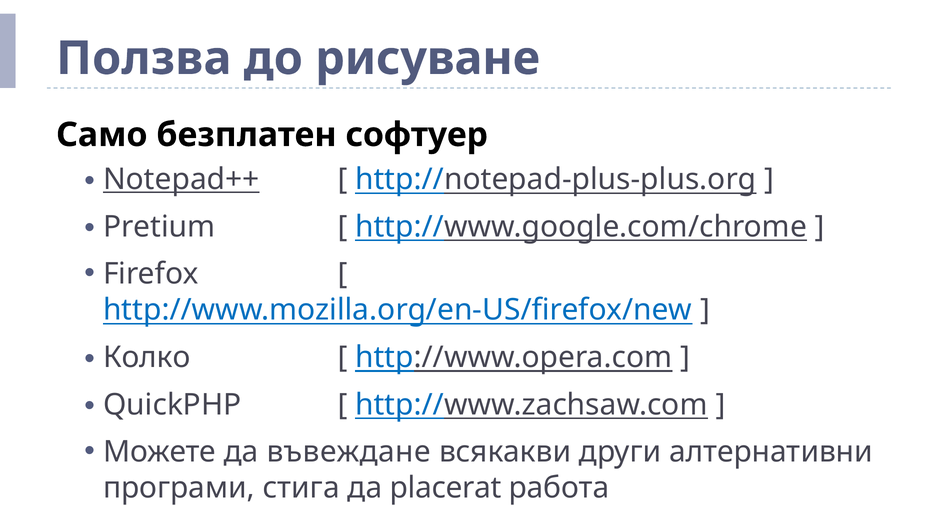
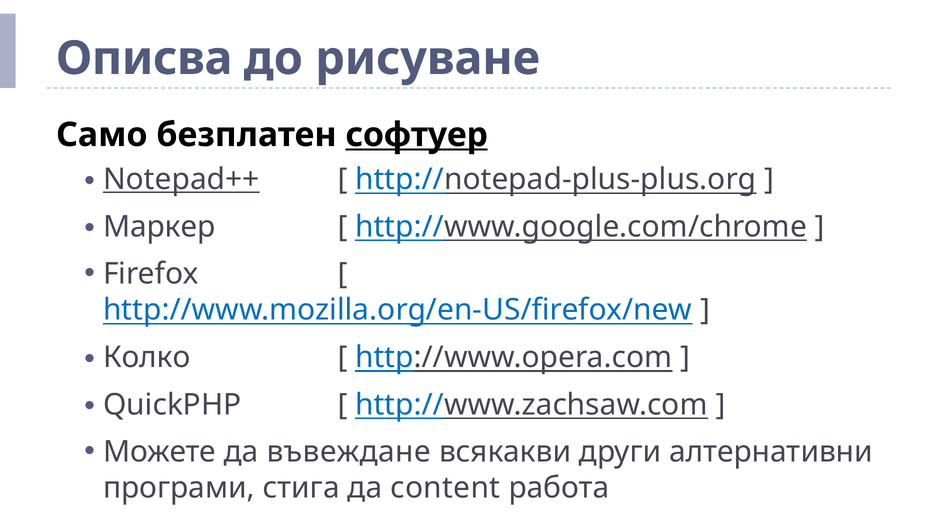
Ползва: Ползва -> Описва
софтуер underline: none -> present
Pretium: Pretium -> Маркер
placerat: placerat -> content
